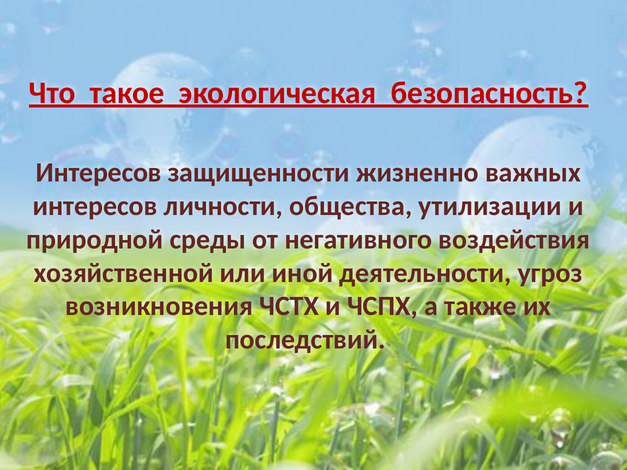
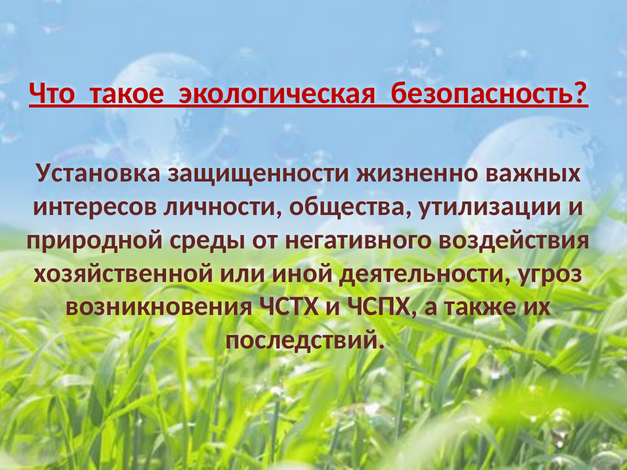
Интересов at (99, 173): Интересов -> Установка
